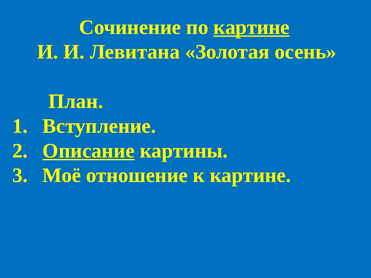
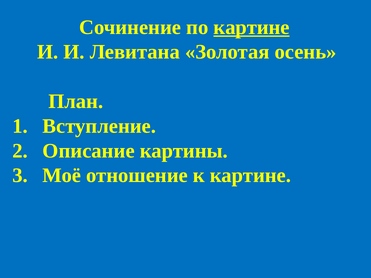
Описание underline: present -> none
